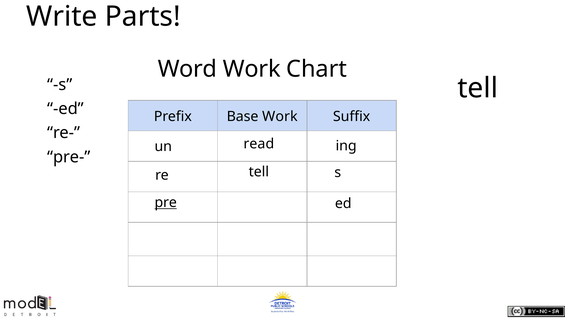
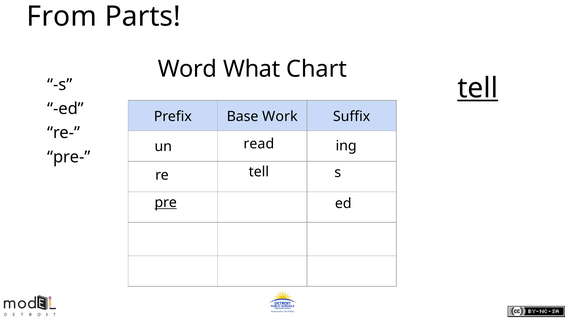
Write: Write -> From
Word Work: Work -> What
tell at (478, 88) underline: none -> present
